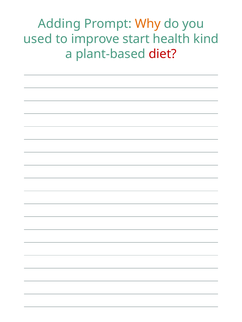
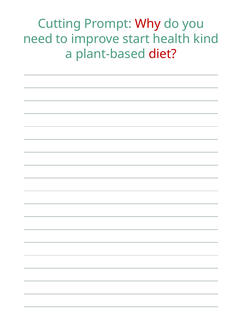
Adding: Adding -> Cutting
Why colour: orange -> red
used: used -> need
